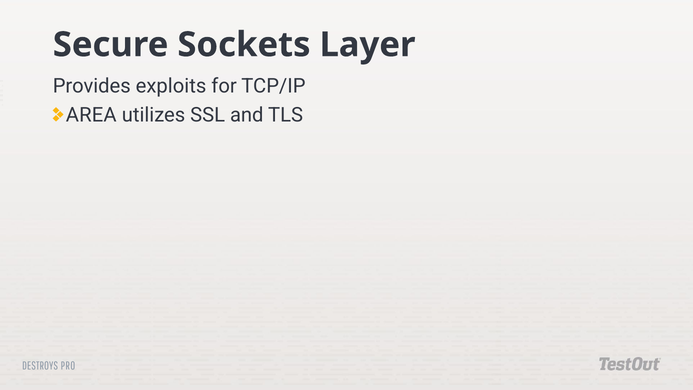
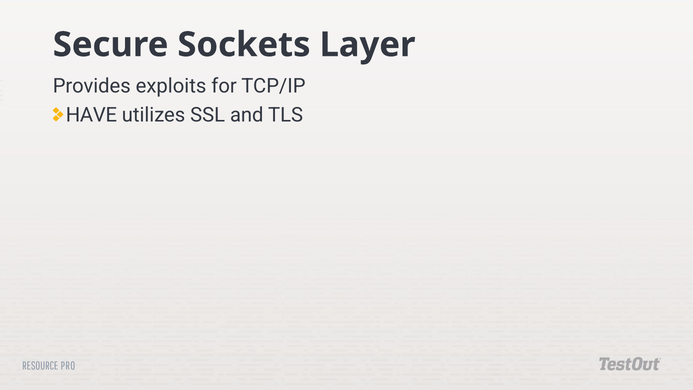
AREA: AREA -> HAVE
DESTROYS: DESTROYS -> RESOURCE
